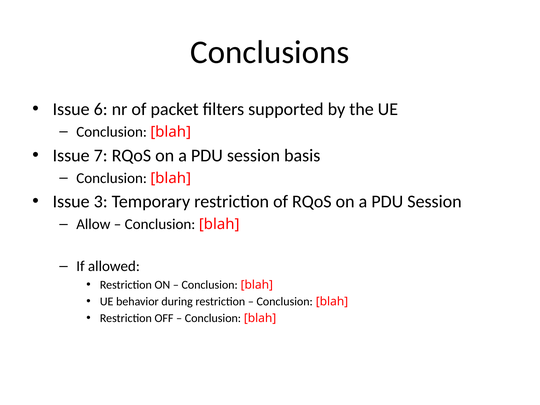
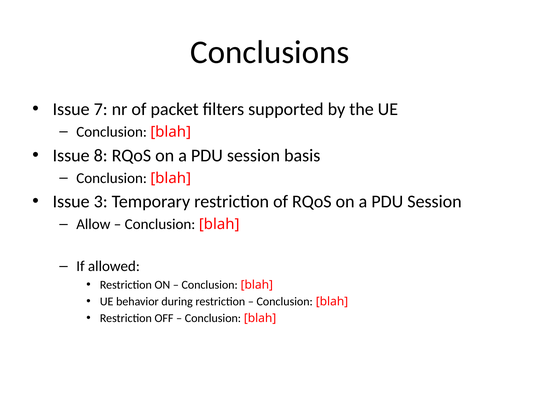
6: 6 -> 7
7: 7 -> 8
